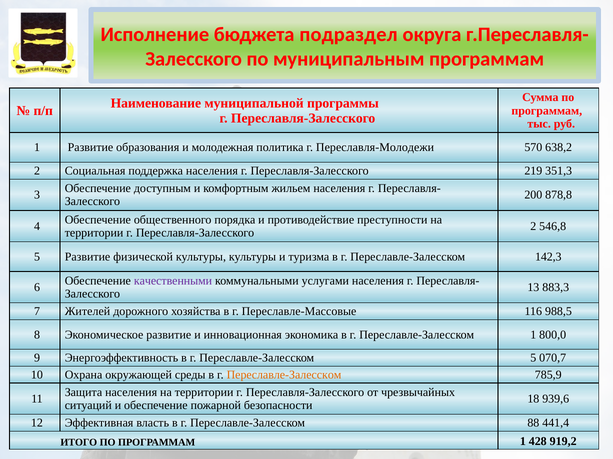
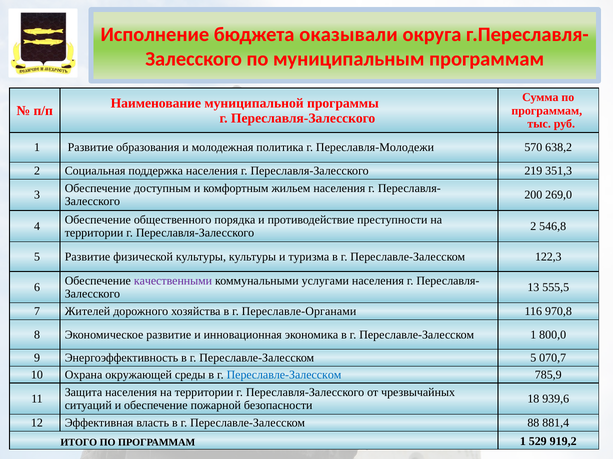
подраздел: подраздел -> оказывали
878,8: 878,8 -> 269,0
142,3: 142,3 -> 122,3
883,3: 883,3 -> 555,5
Переславле-Массовые: Переславле-Массовые -> Переславле-Органами
988,5: 988,5 -> 970,8
Переславле-Залесском at (284, 375) colour: orange -> blue
441,4: 441,4 -> 881,4
428: 428 -> 529
